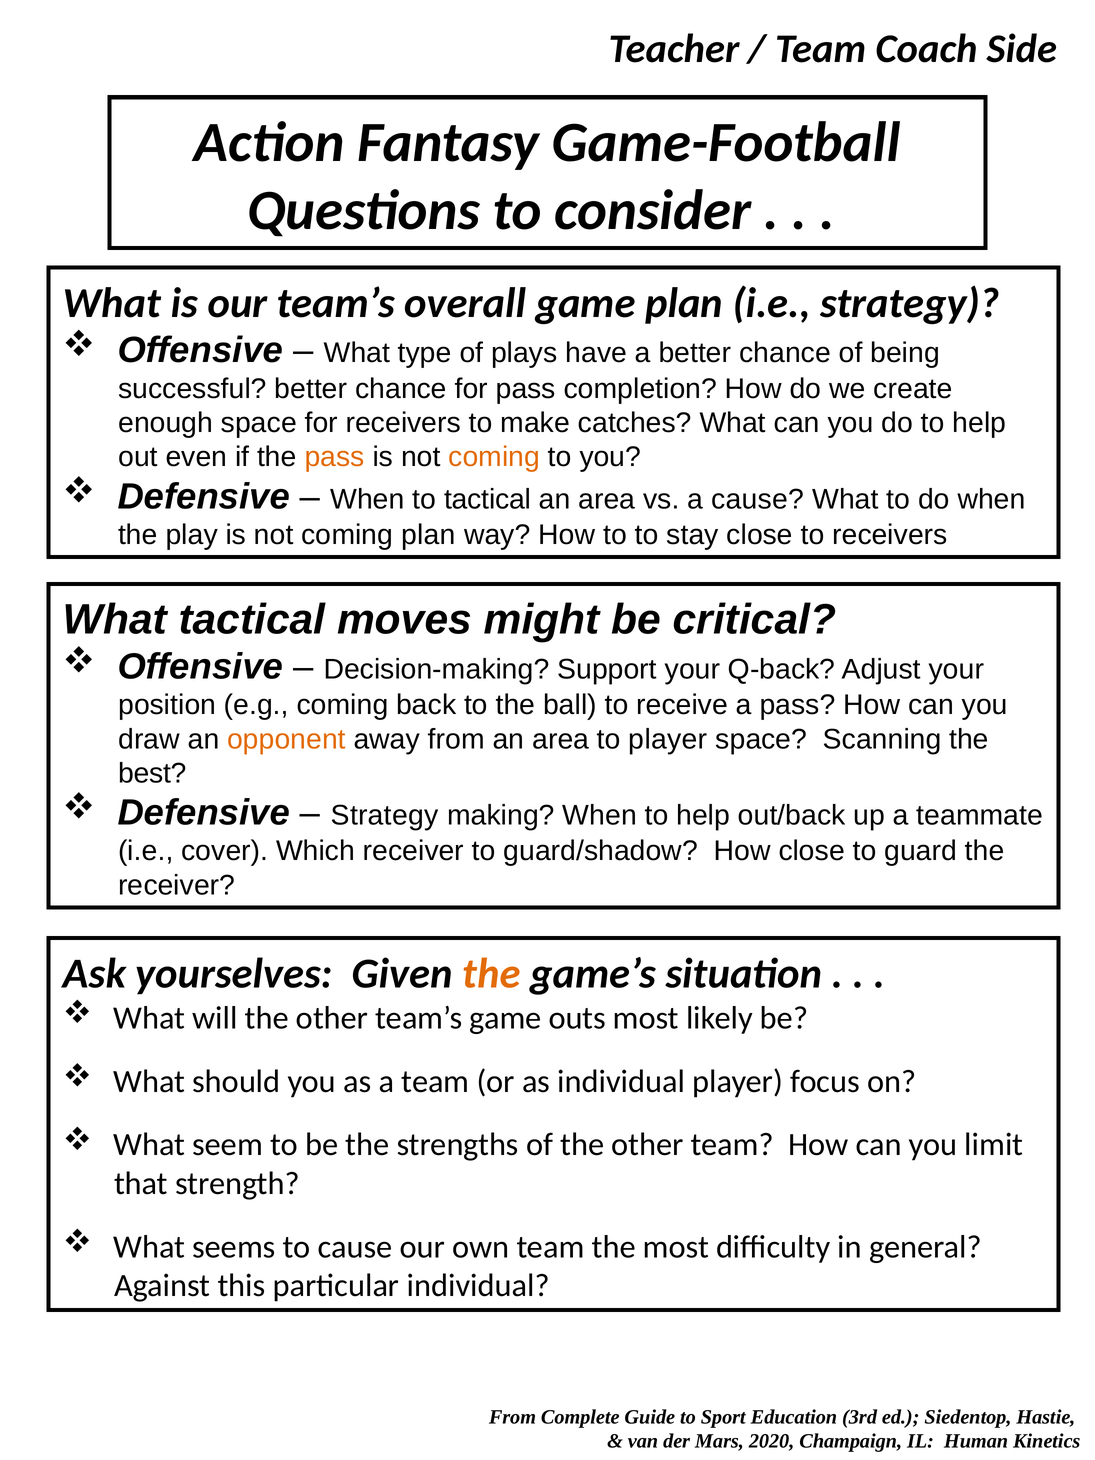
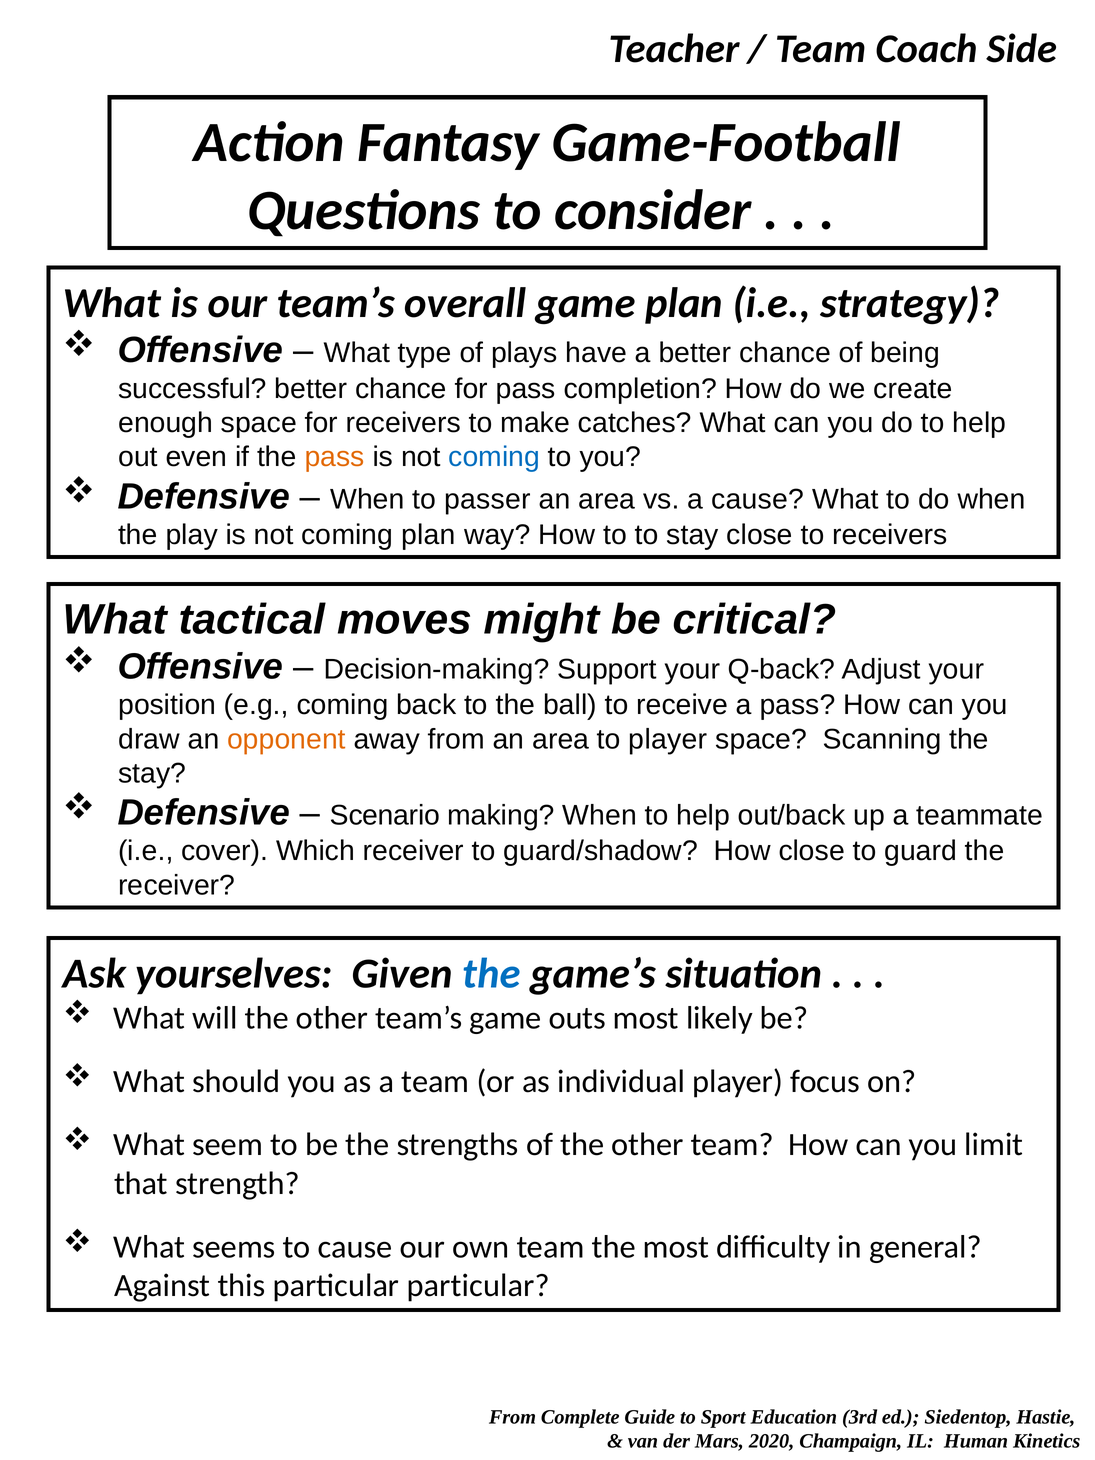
coming at (494, 457) colour: orange -> blue
to tactical: tactical -> passer
best at (152, 773): best -> stay
Strategy at (385, 815): Strategy -> Scenario
the at (491, 974) colour: orange -> blue
particular individual: individual -> particular
